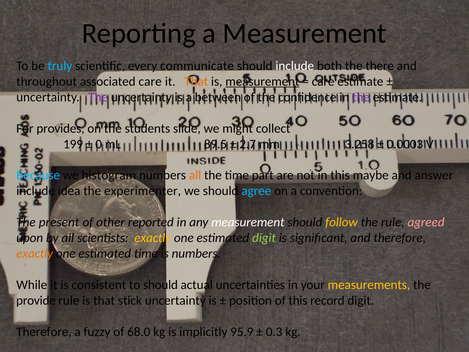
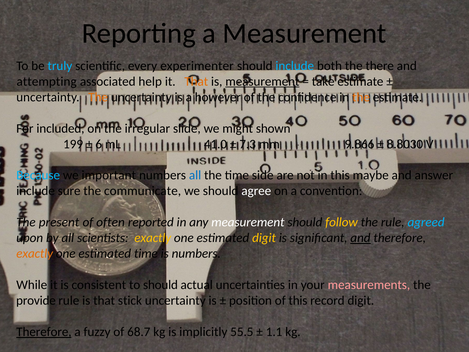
communicate: communicate -> experimenter
include at (295, 66) colour: white -> light blue
throughout: throughout -> attempting
associated care: care -> help
care at (323, 81): care -> take
The at (98, 97) colour: purple -> orange
between: between -> however
the at (361, 97) colour: purple -> orange
provides: provides -> included
students: students -> irregular
collect: collect -> shown
0: 0 -> 6
89.5: 89.5 -> 41.0
2.7: 2.7 -> 7.3
3.258: 3.258 -> 9.866
0.0003: 0.0003 -> 8.8030
histogram: histogram -> important
all at (195, 175) colour: orange -> blue
part: part -> side
idea: idea -> sure
experimenter: experimenter -> communicate
agree colour: light blue -> white
other: other -> often
agreed colour: pink -> light blue
digit at (264, 238) colour: light green -> yellow
and at (360, 238) underline: none -> present
measurements colour: yellow -> pink
Therefore at (44, 332) underline: none -> present
68.0: 68.0 -> 68.7
95.9: 95.9 -> 55.5
0.3: 0.3 -> 1.1
